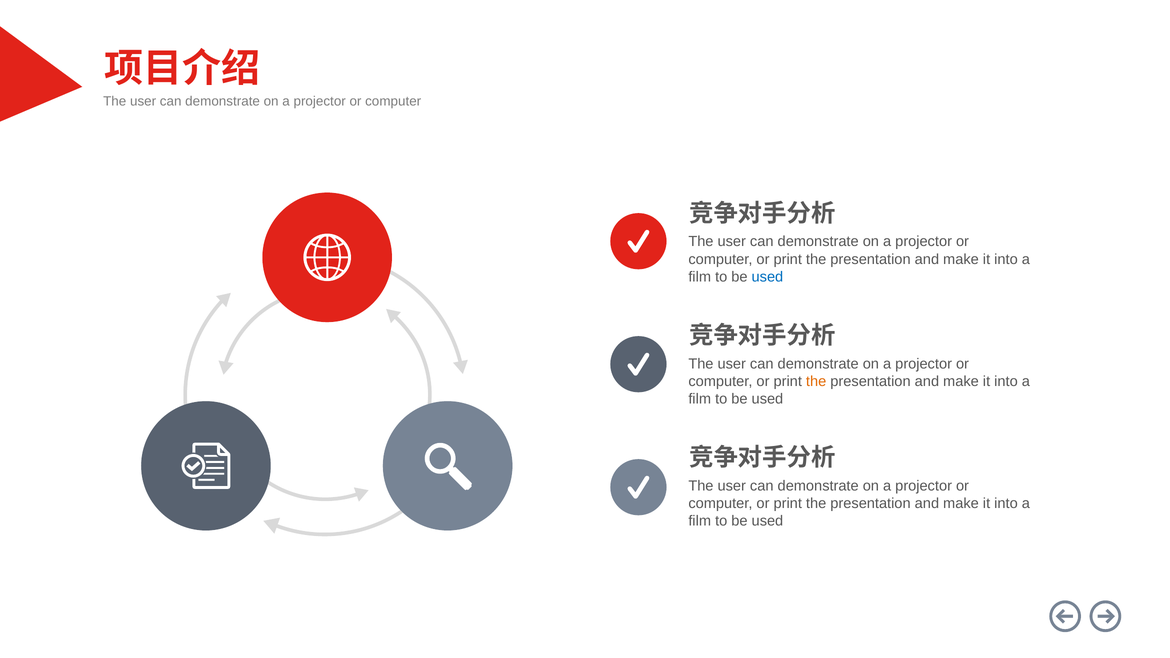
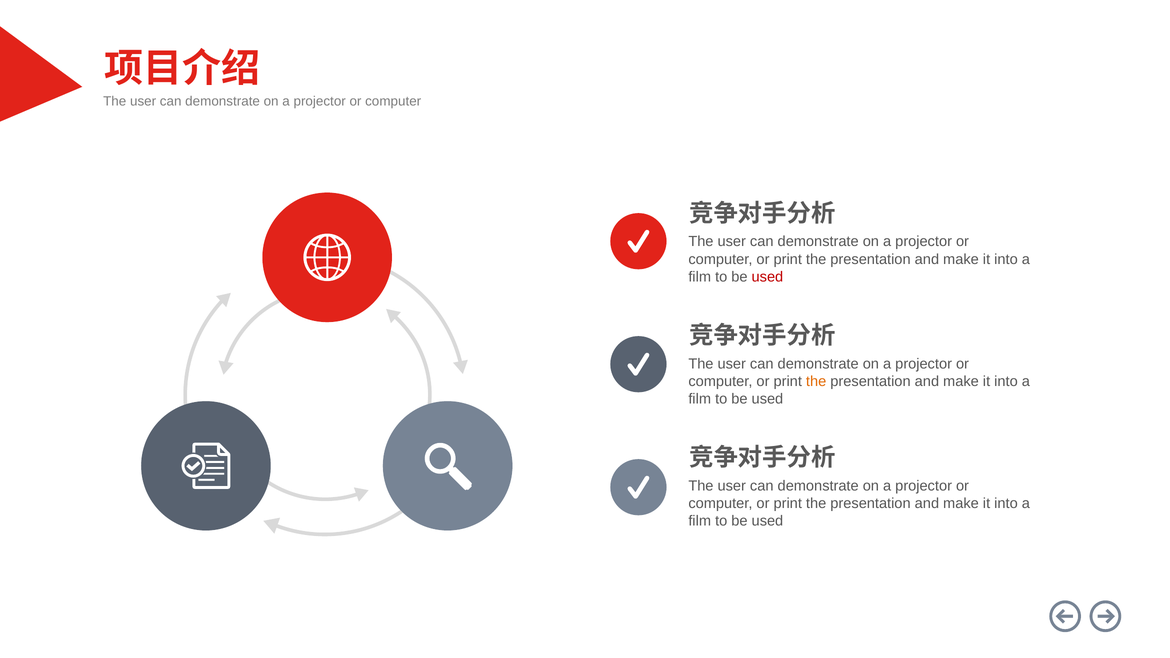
used at (767, 277) colour: blue -> red
